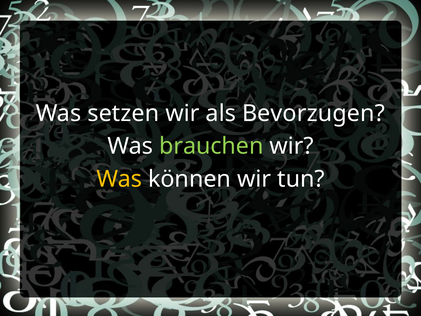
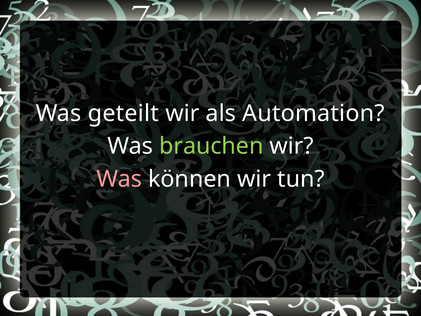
setzen: setzen -> geteilt
Bevorzugen: Bevorzugen -> Automation
Was at (119, 179) colour: yellow -> pink
